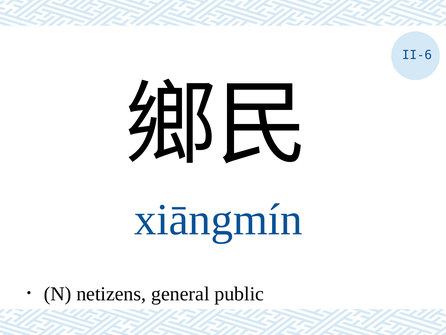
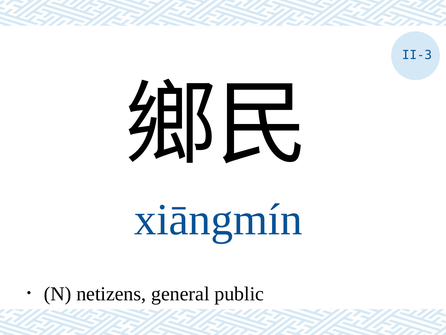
II-6: II-6 -> II-3
